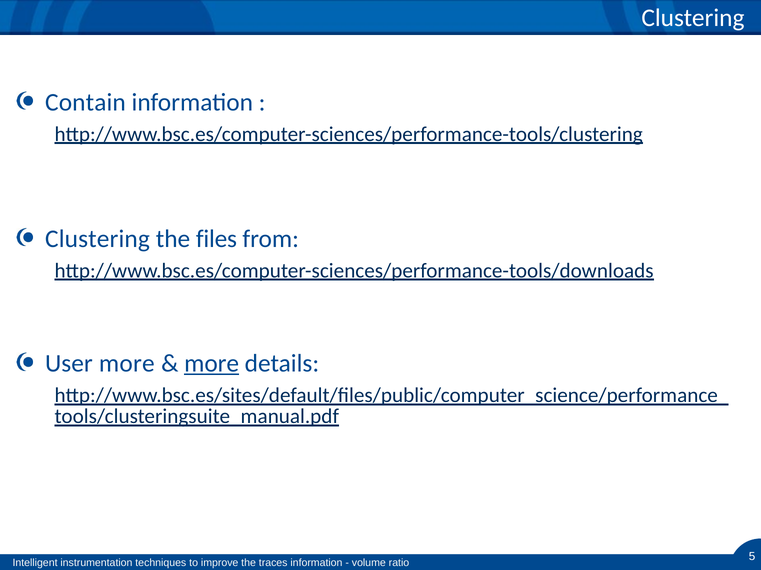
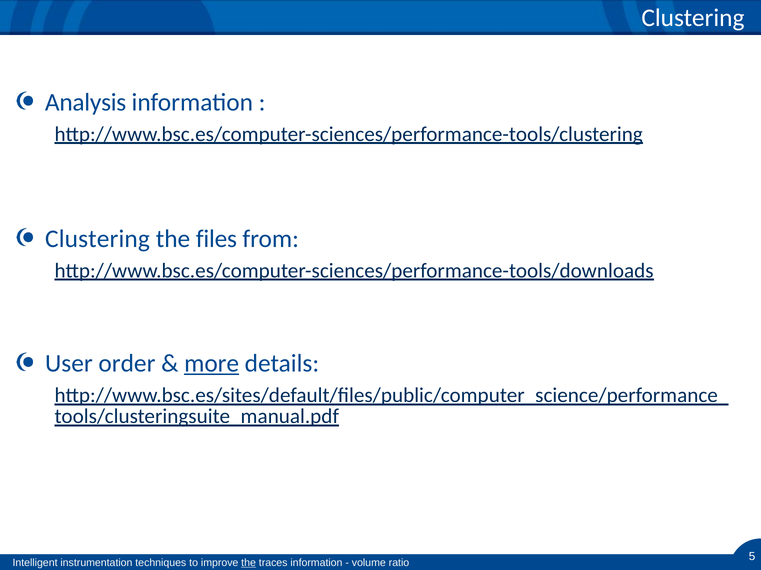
Contain: Contain -> Analysis
User more: more -> order
the at (249, 563) underline: none -> present
